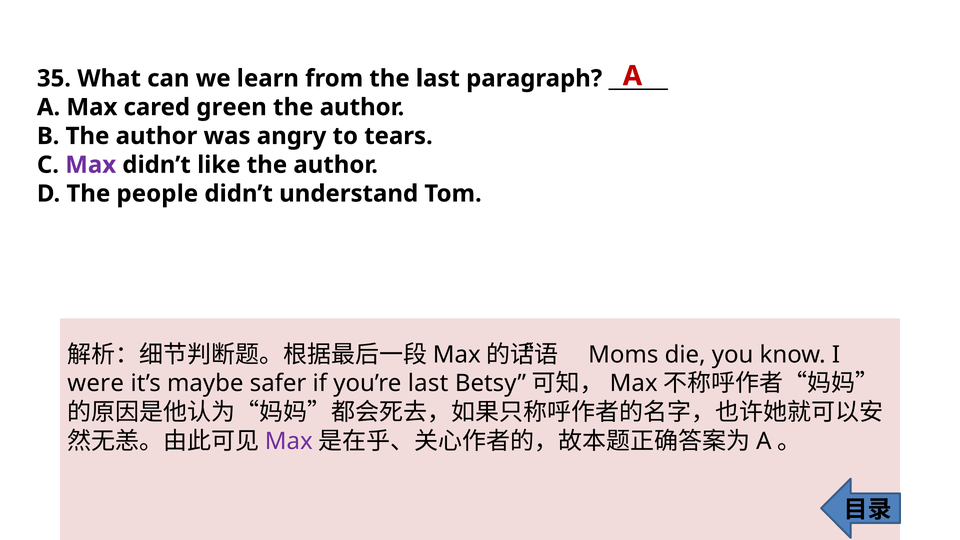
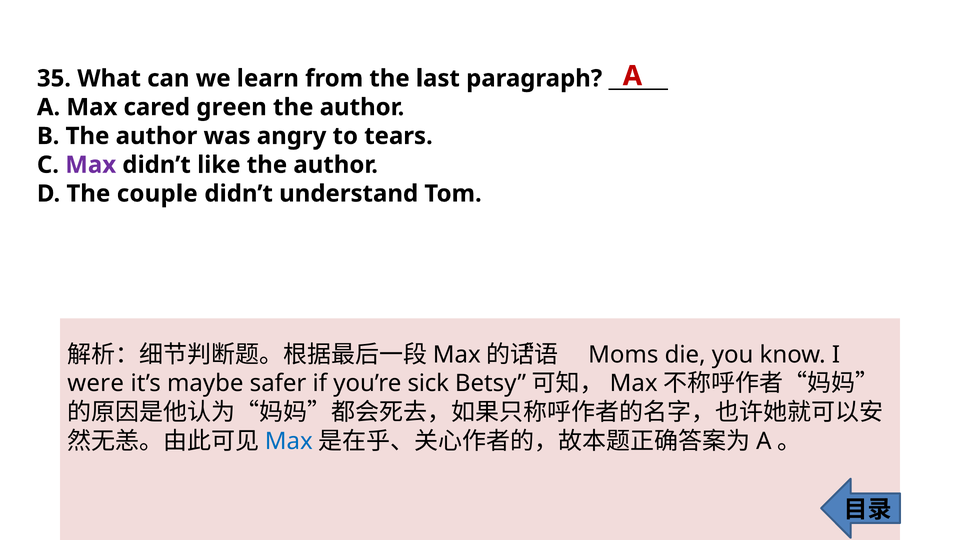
people: people -> couple
you’re last: last -> sick
Max at (289, 441) colour: purple -> blue
